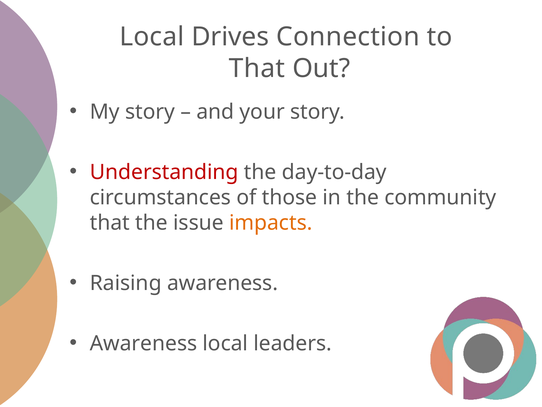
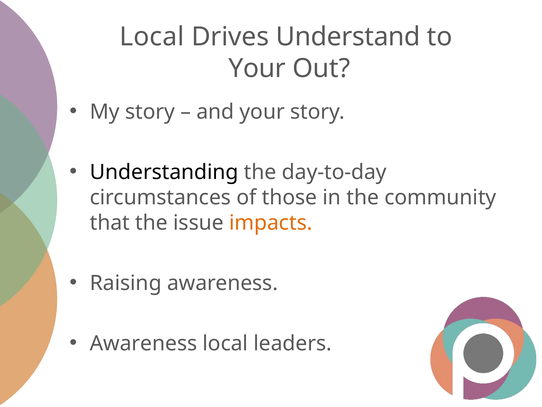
Connection: Connection -> Understand
That at (257, 68): That -> Your
Understanding colour: red -> black
